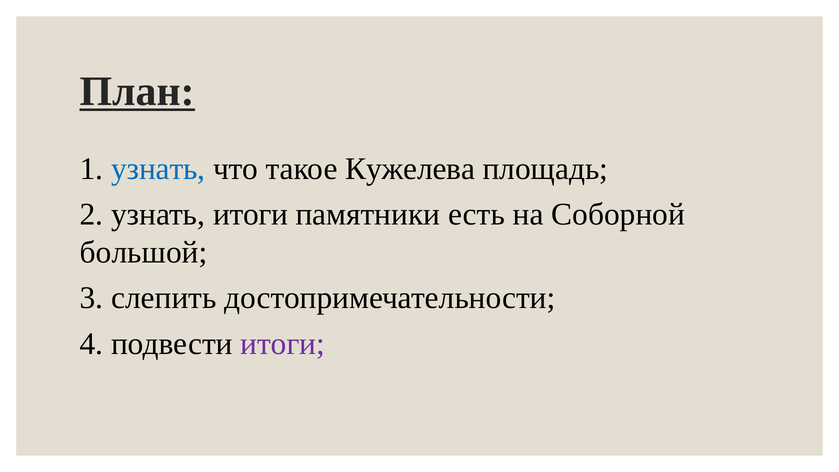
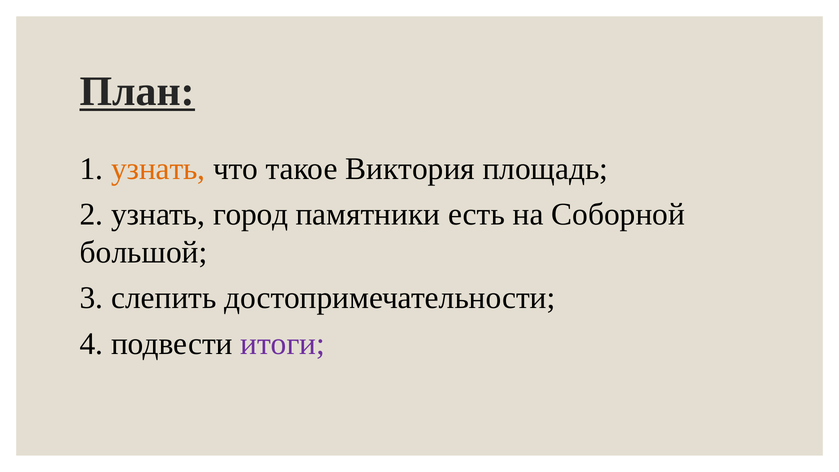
узнать at (158, 169) colour: blue -> orange
Кужелева: Кужелева -> Виктория
узнать итоги: итоги -> город
